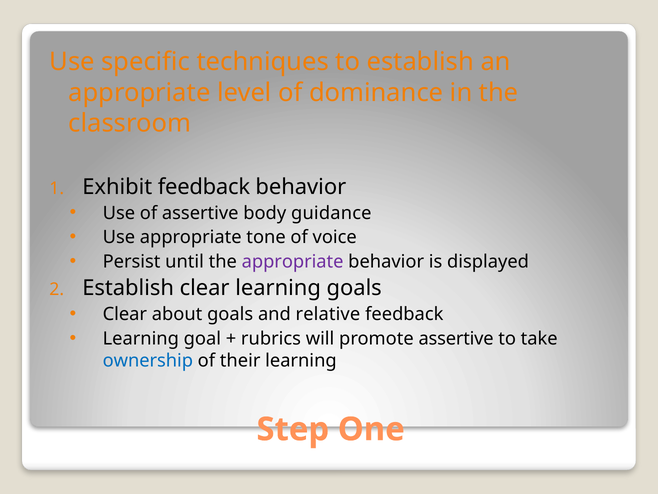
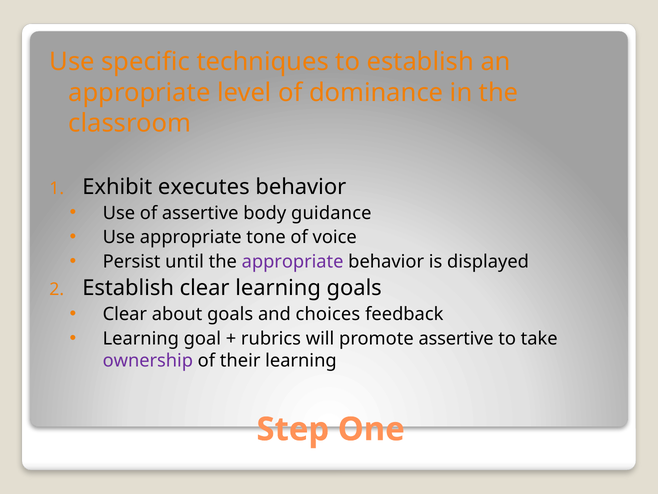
Exhibit feedback: feedback -> executes
relative: relative -> choices
ownership colour: blue -> purple
